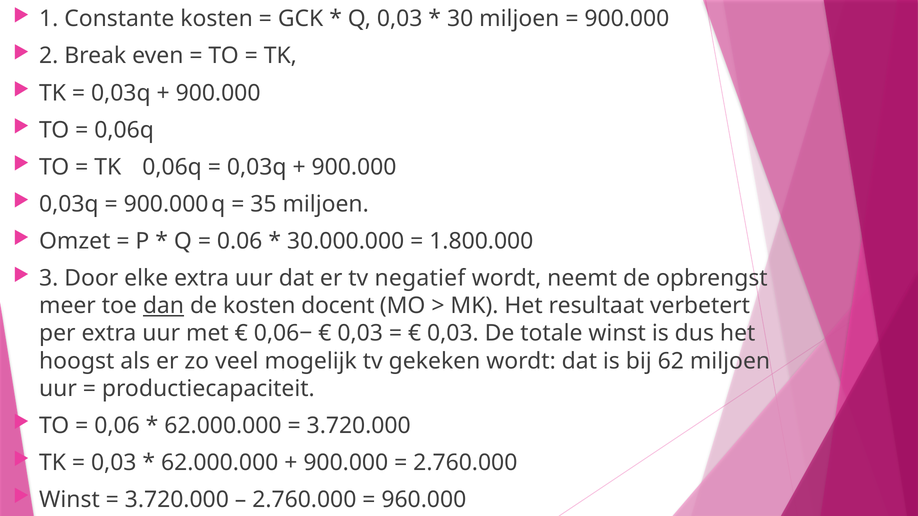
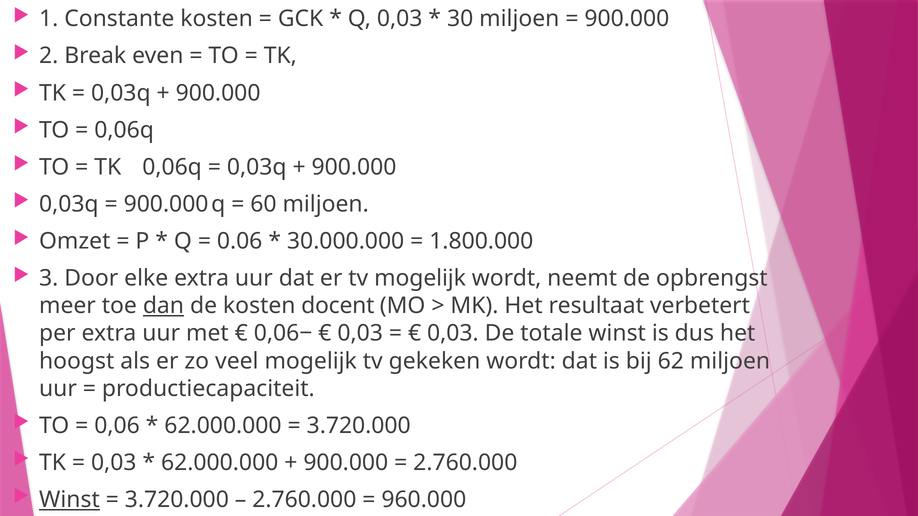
35: 35 -> 60
tv negatief: negatief -> mogelijk
Winst at (69, 500) underline: none -> present
